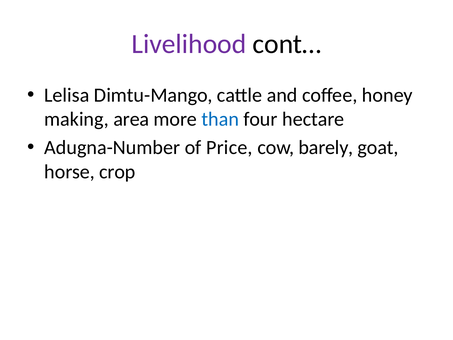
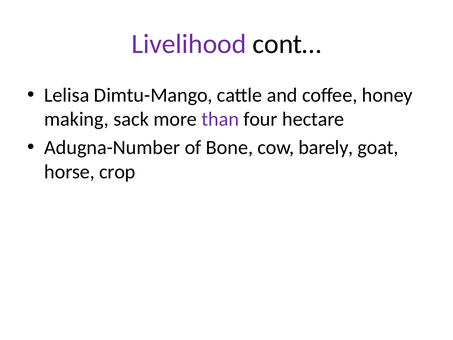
area: area -> sack
than colour: blue -> purple
Price: Price -> Bone
